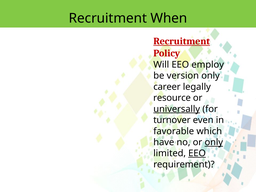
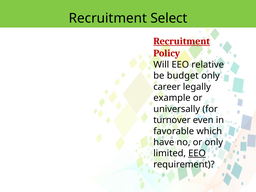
When: When -> Select
employ: employ -> relative
version: version -> budget
resource: resource -> example
universally underline: present -> none
only at (214, 142) underline: present -> none
